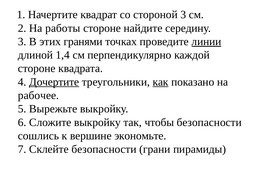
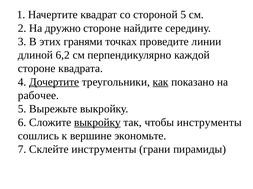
стороной 3: 3 -> 5
работы: работы -> дружно
линии underline: present -> none
1,4: 1,4 -> 6,2
выкройку at (97, 123) underline: none -> present
чтобы безопасности: безопасности -> инструменты
Склейте безопасности: безопасности -> инструменты
